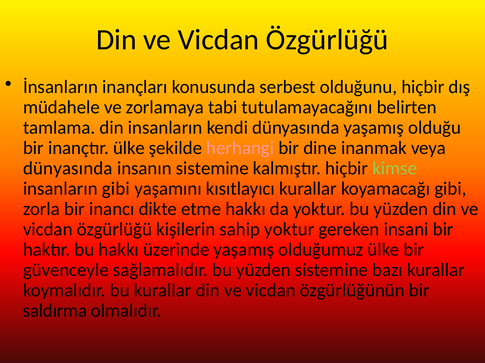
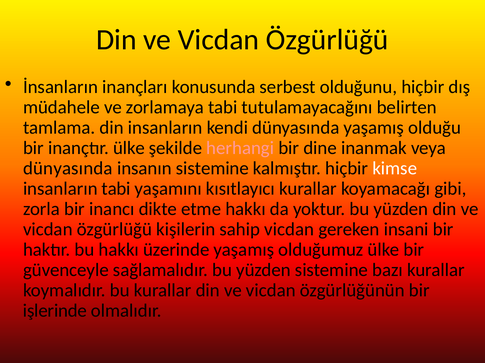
kimse colour: light green -> white
insanların gibi: gibi -> tabi
sahip yoktur: yoktur -> vicdan
saldırma: saldırma -> işlerinde
